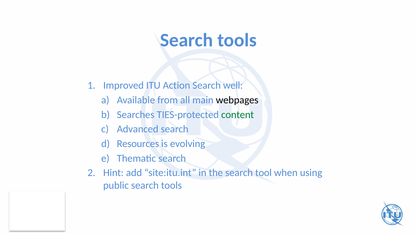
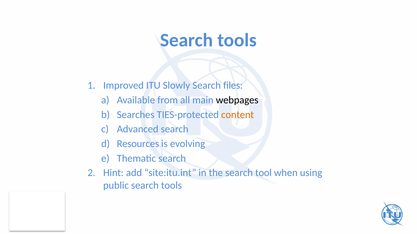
Action: Action -> Slowly
well: well -> files
content colour: green -> orange
